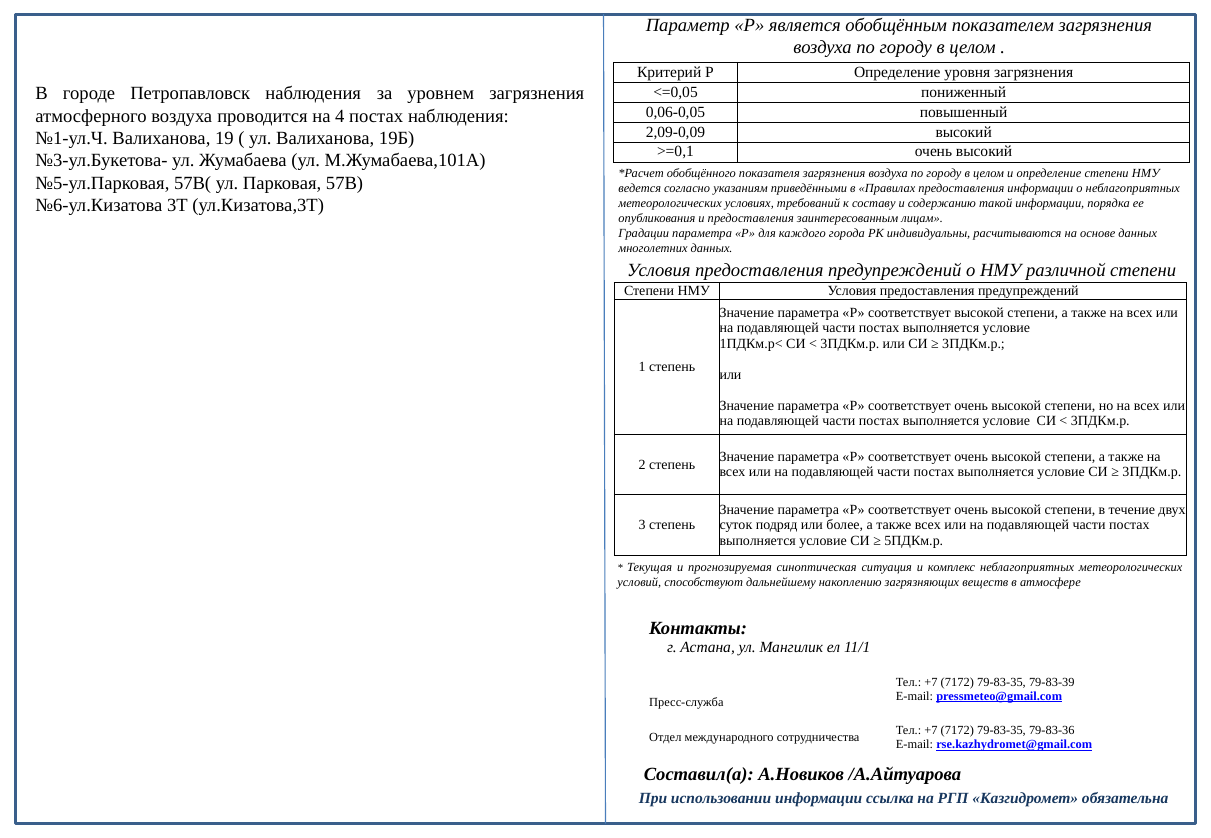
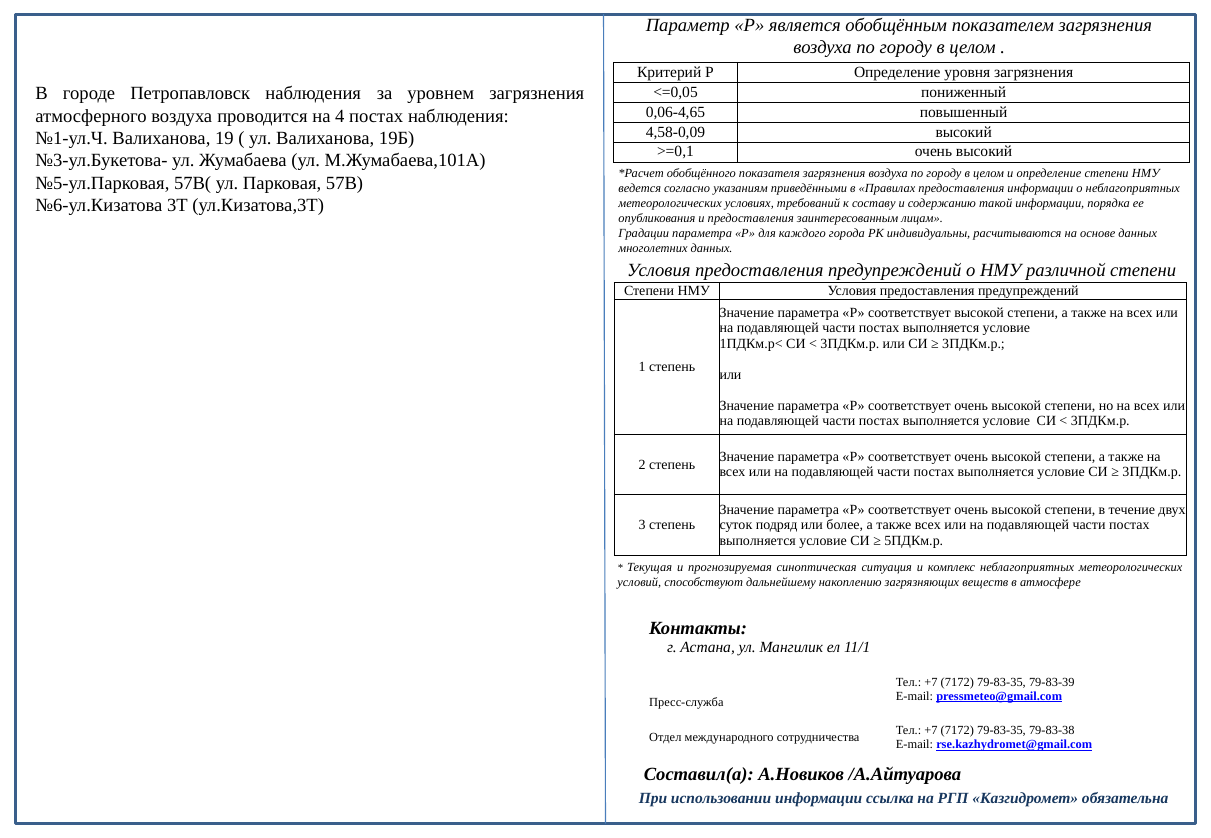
0,06-0,05: 0,06-0,05 -> 0,06-4,65
2,09-0,09: 2,09-0,09 -> 4,58-0,09
79-83-36: 79-83-36 -> 79-83-38
